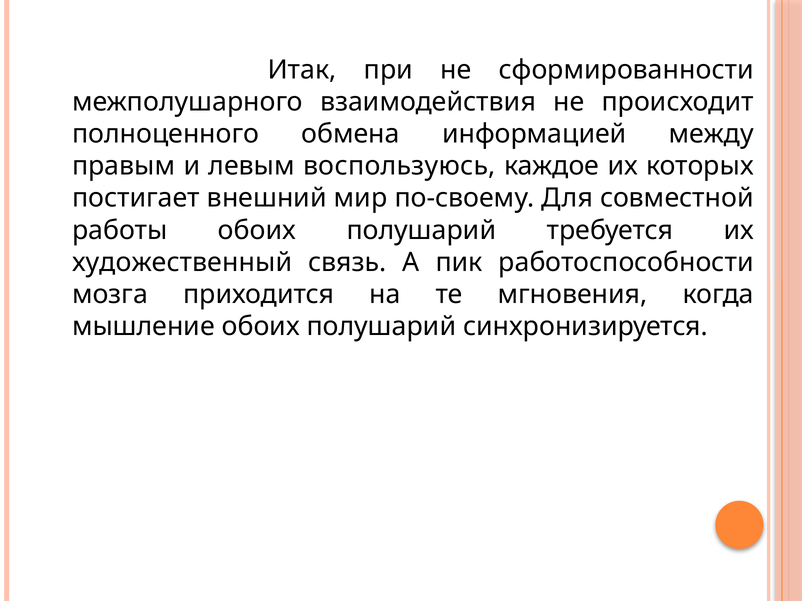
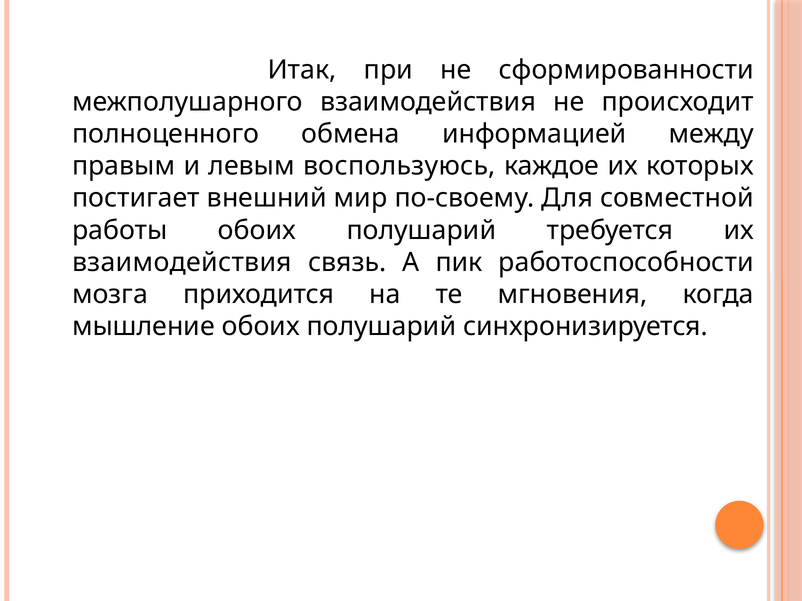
художественный at (182, 262): художественный -> взаимодействия
